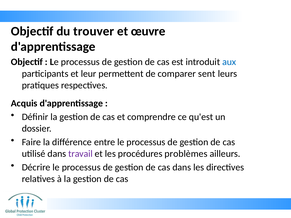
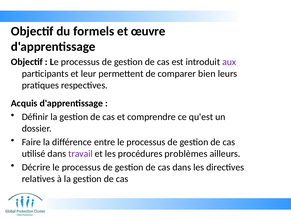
trouver: trouver -> formels
aux colour: blue -> purple
sent: sent -> bien
